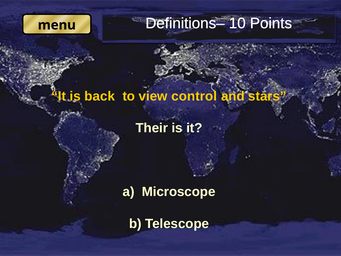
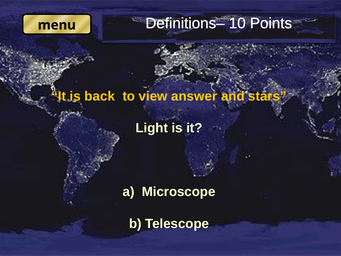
control: control -> answer
Their: Their -> Light
